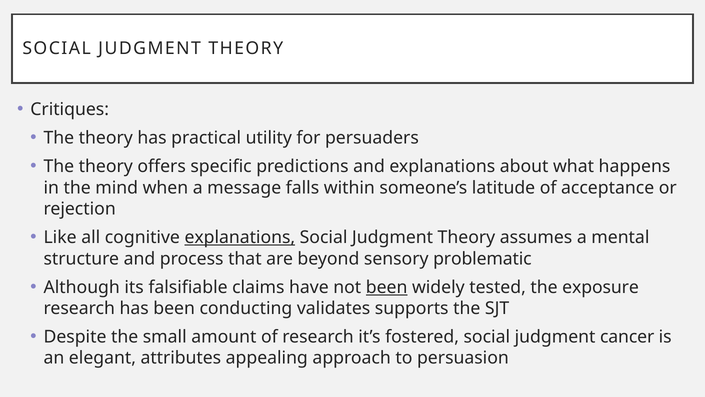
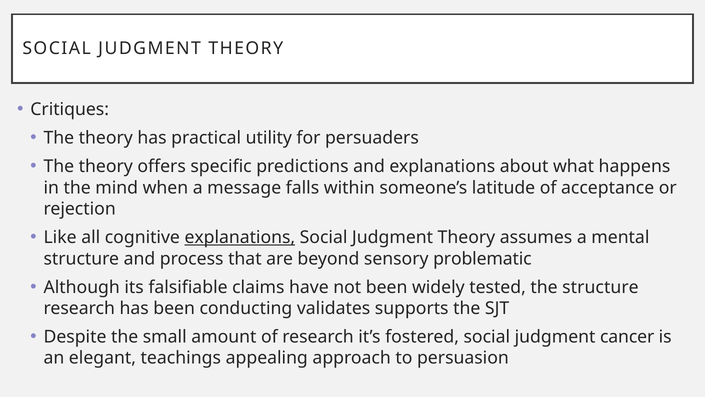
been at (387, 287) underline: present -> none
the exposure: exposure -> structure
attributes: attributes -> teachings
